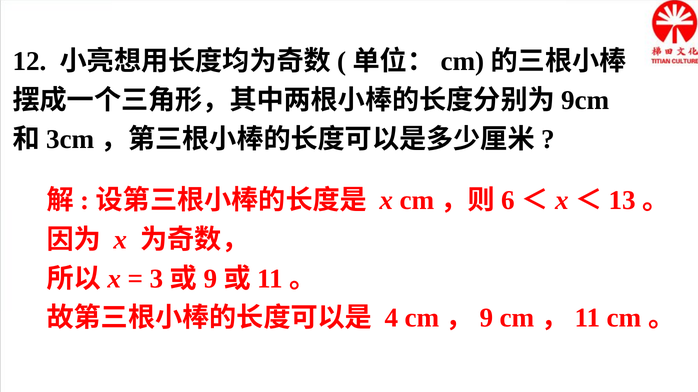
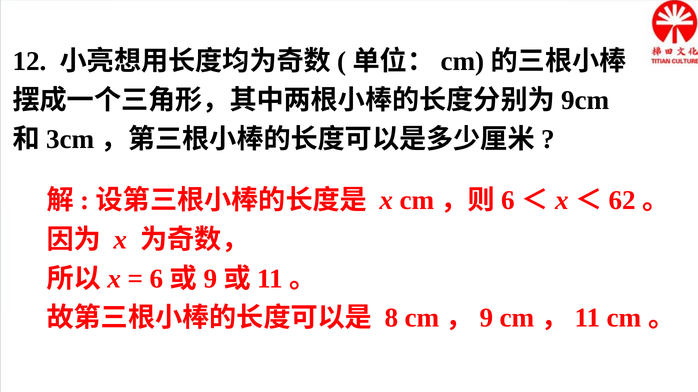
13: 13 -> 62
3 at (157, 279): 3 -> 6
4: 4 -> 8
